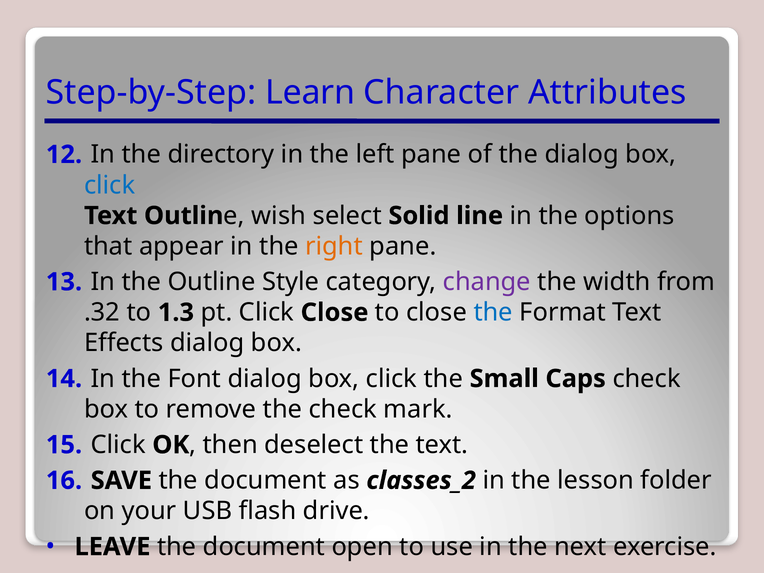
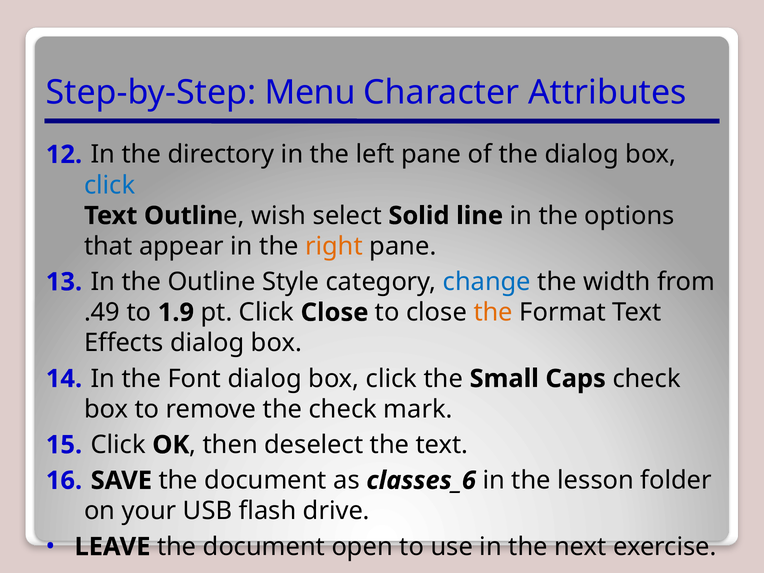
Learn: Learn -> Menu
change colour: purple -> blue
.32: .32 -> .49
1.3: 1.3 -> 1.9
the at (493, 312) colour: blue -> orange
classes_2: classes_2 -> classes_6
